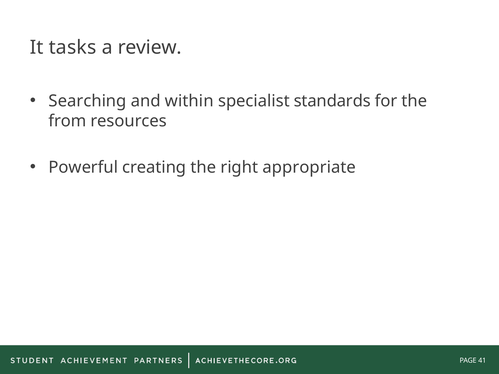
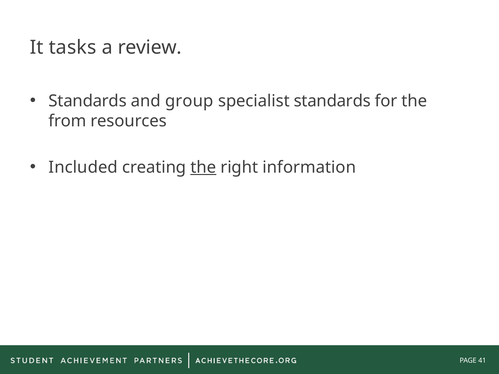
Searching at (88, 101): Searching -> Standards
within: within -> group
Powerful: Powerful -> Included
the at (203, 167) underline: none -> present
appropriate: appropriate -> information
